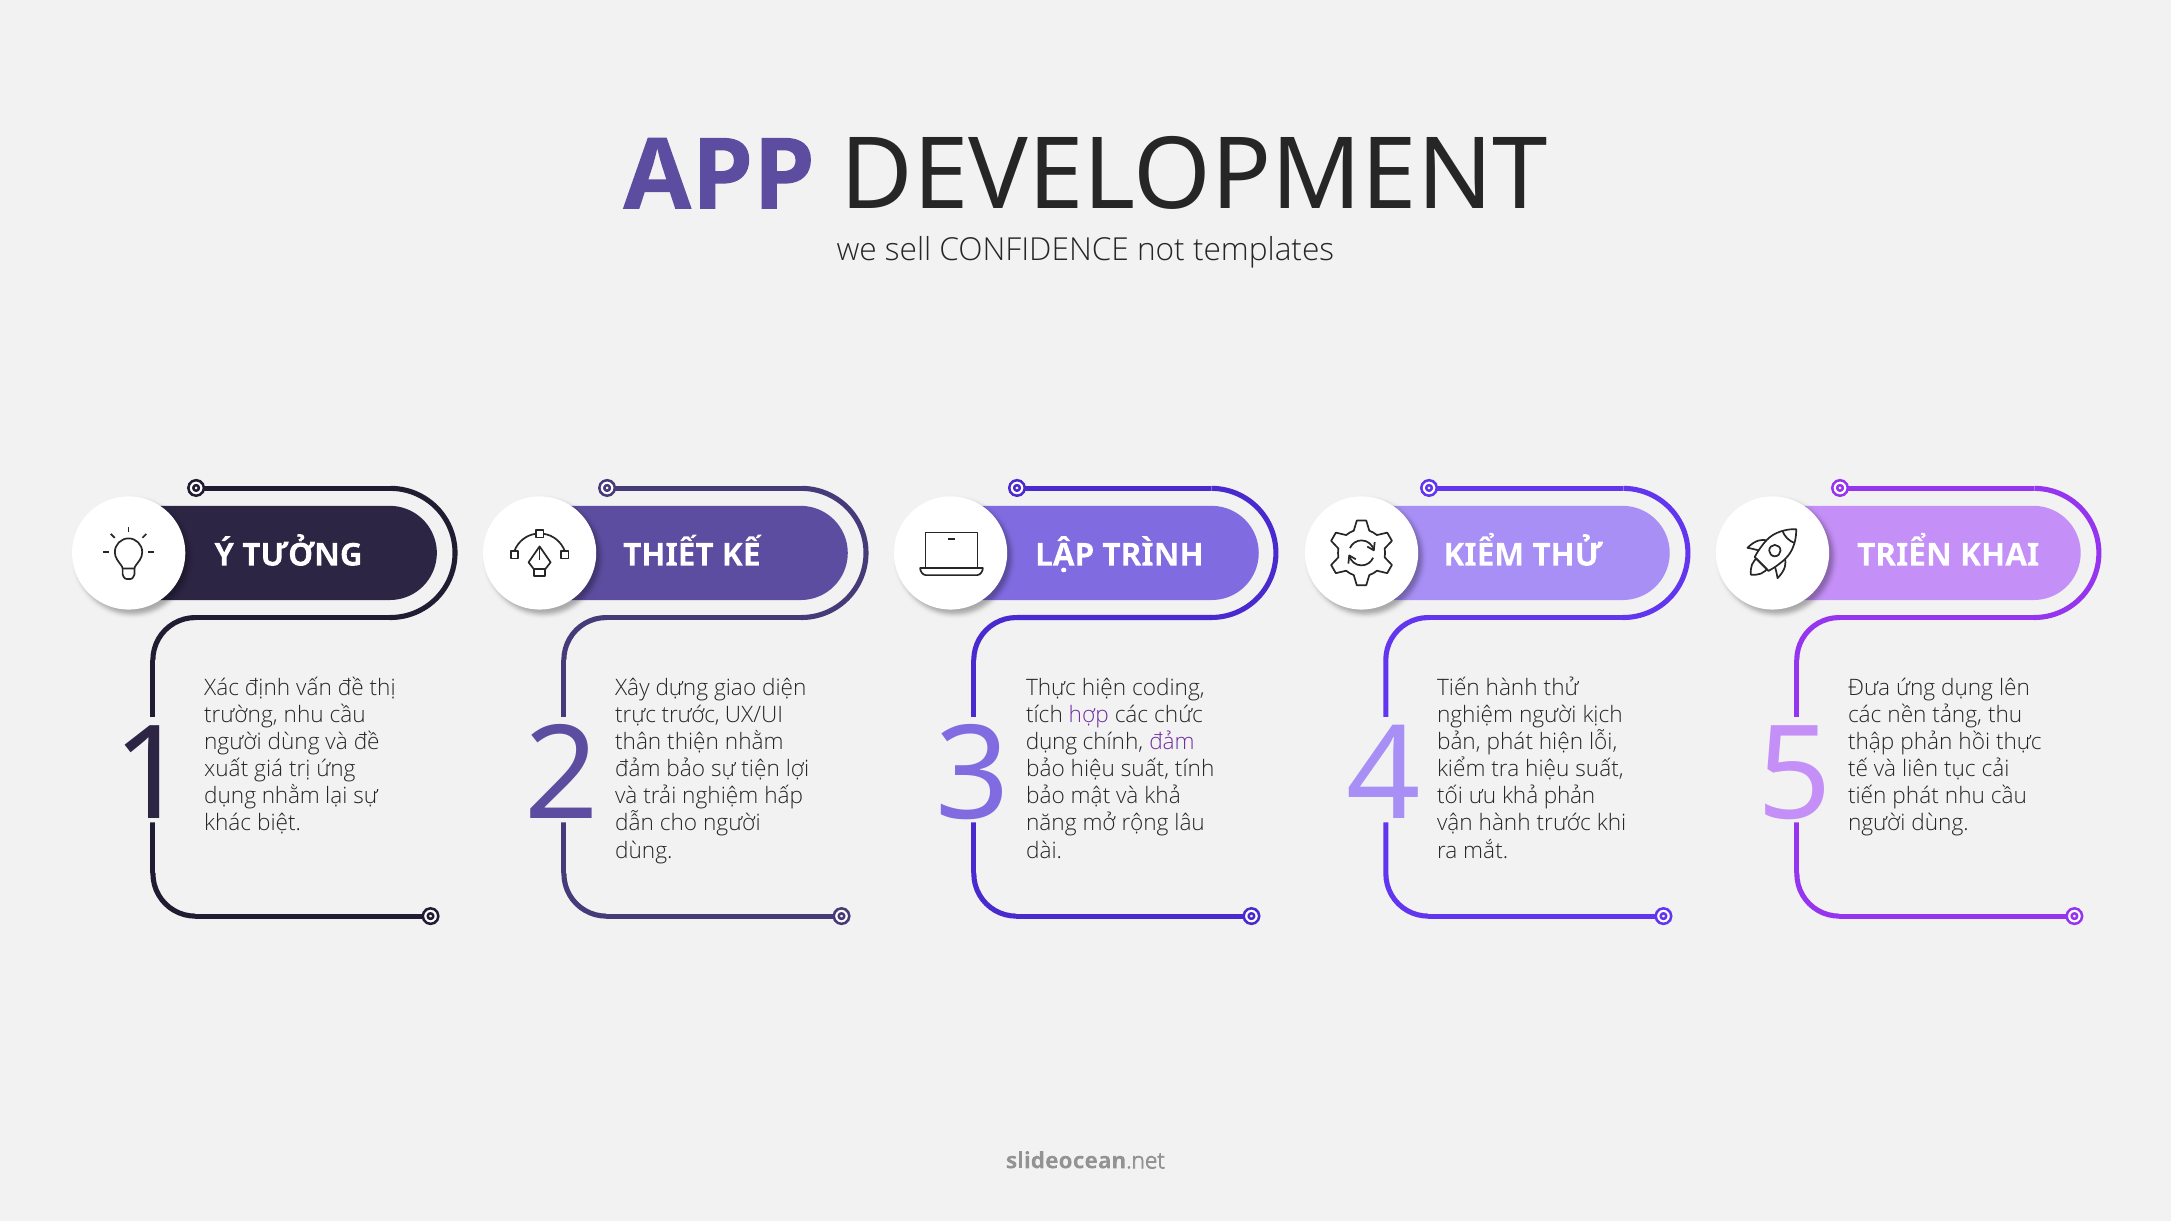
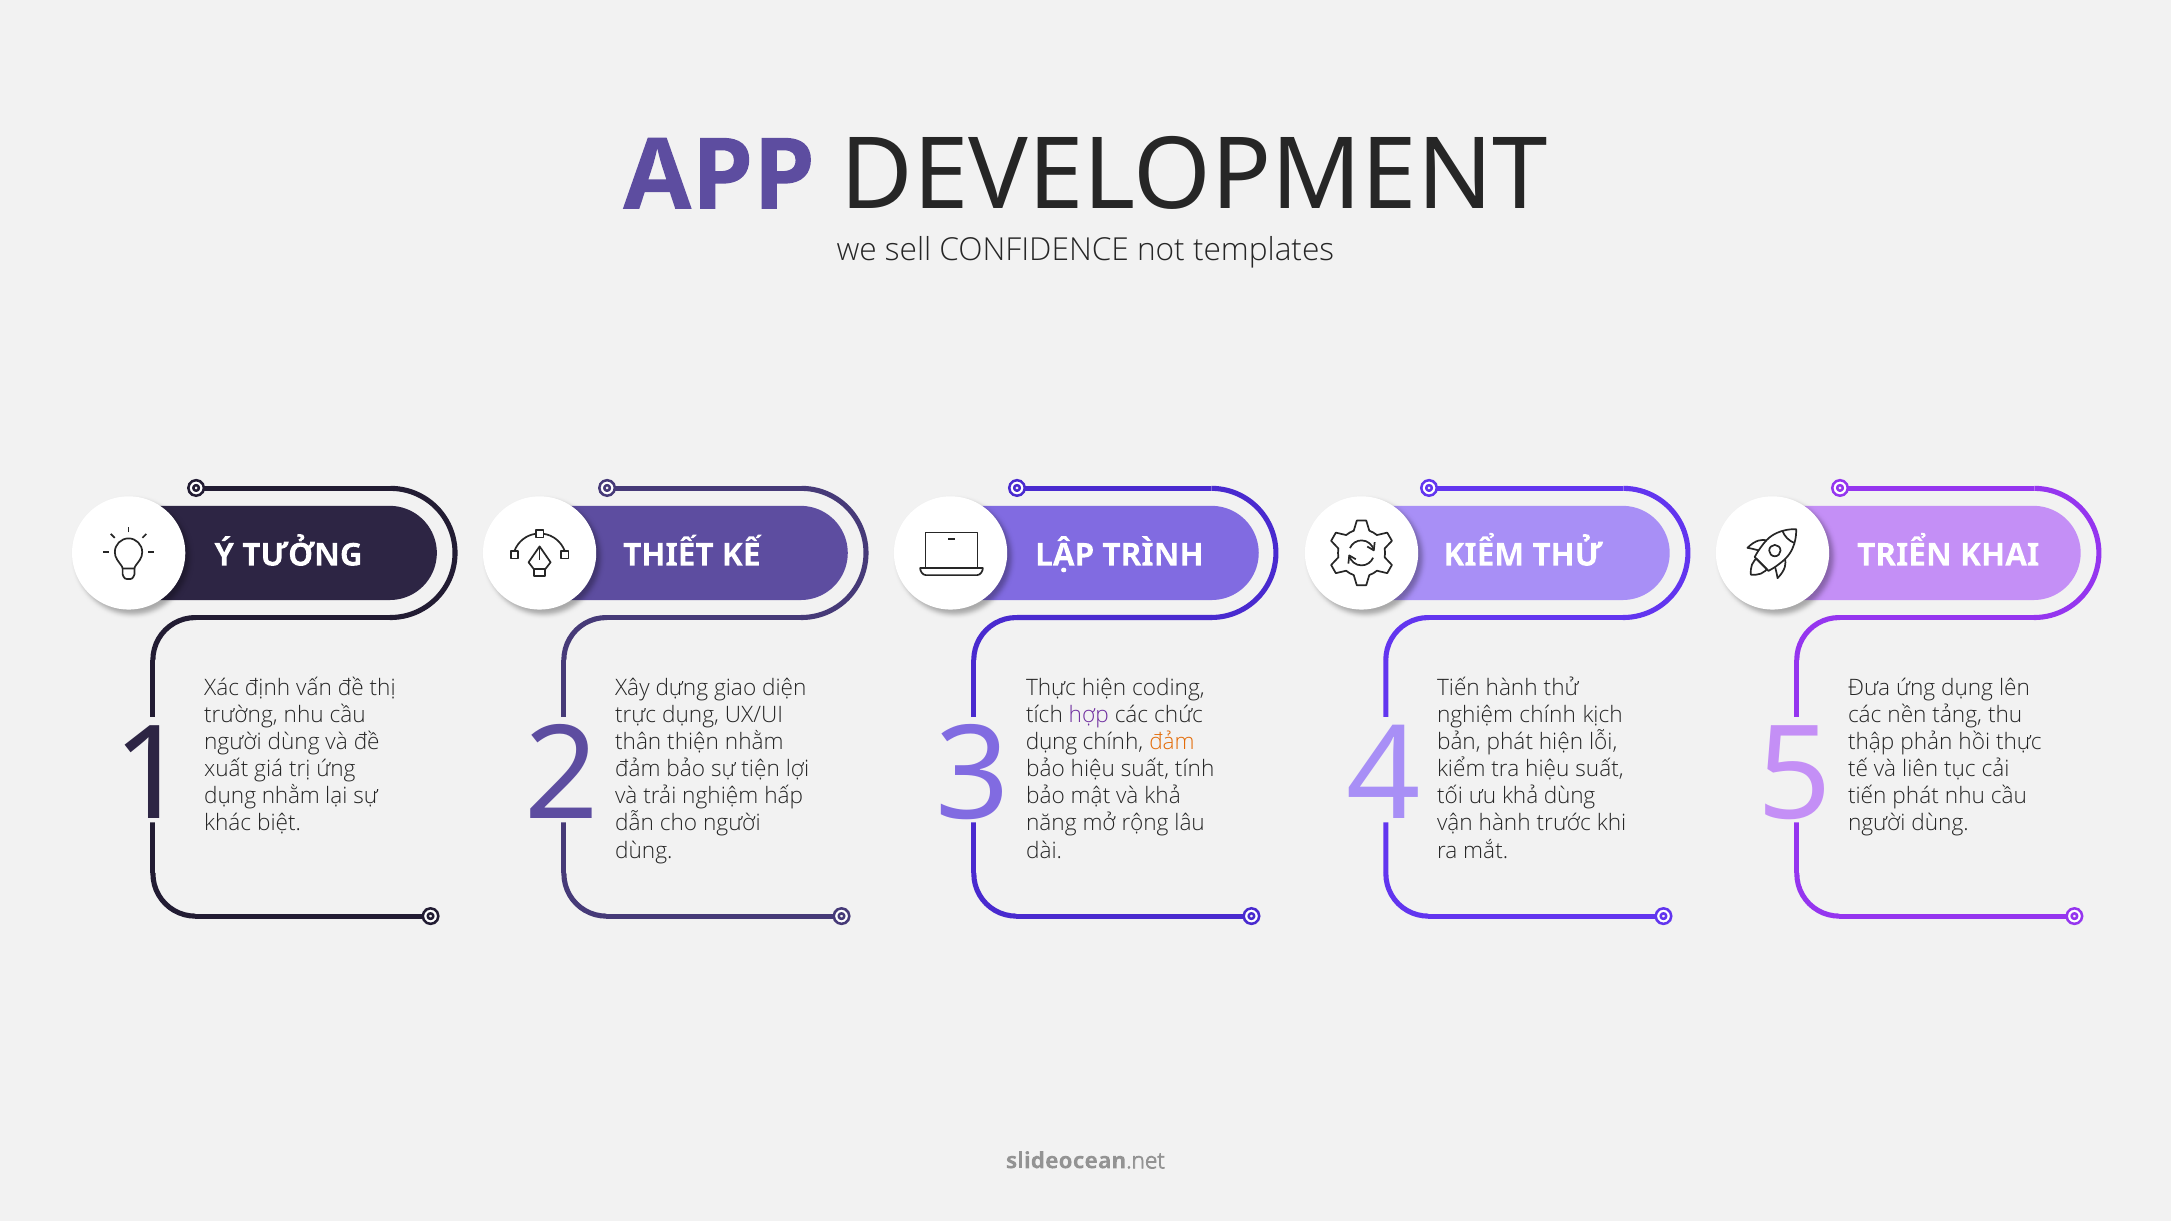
trực trước: trước -> dụng
nghiệm người: người -> chính
đảm at (1172, 742) colour: purple -> orange
khả phản: phản -> dùng
